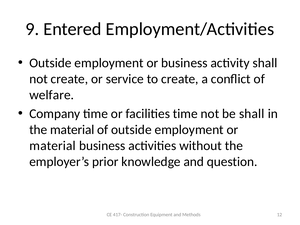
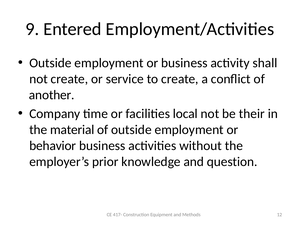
welfare: welfare -> another
facilities time: time -> local
be shall: shall -> their
material at (53, 146): material -> behavior
